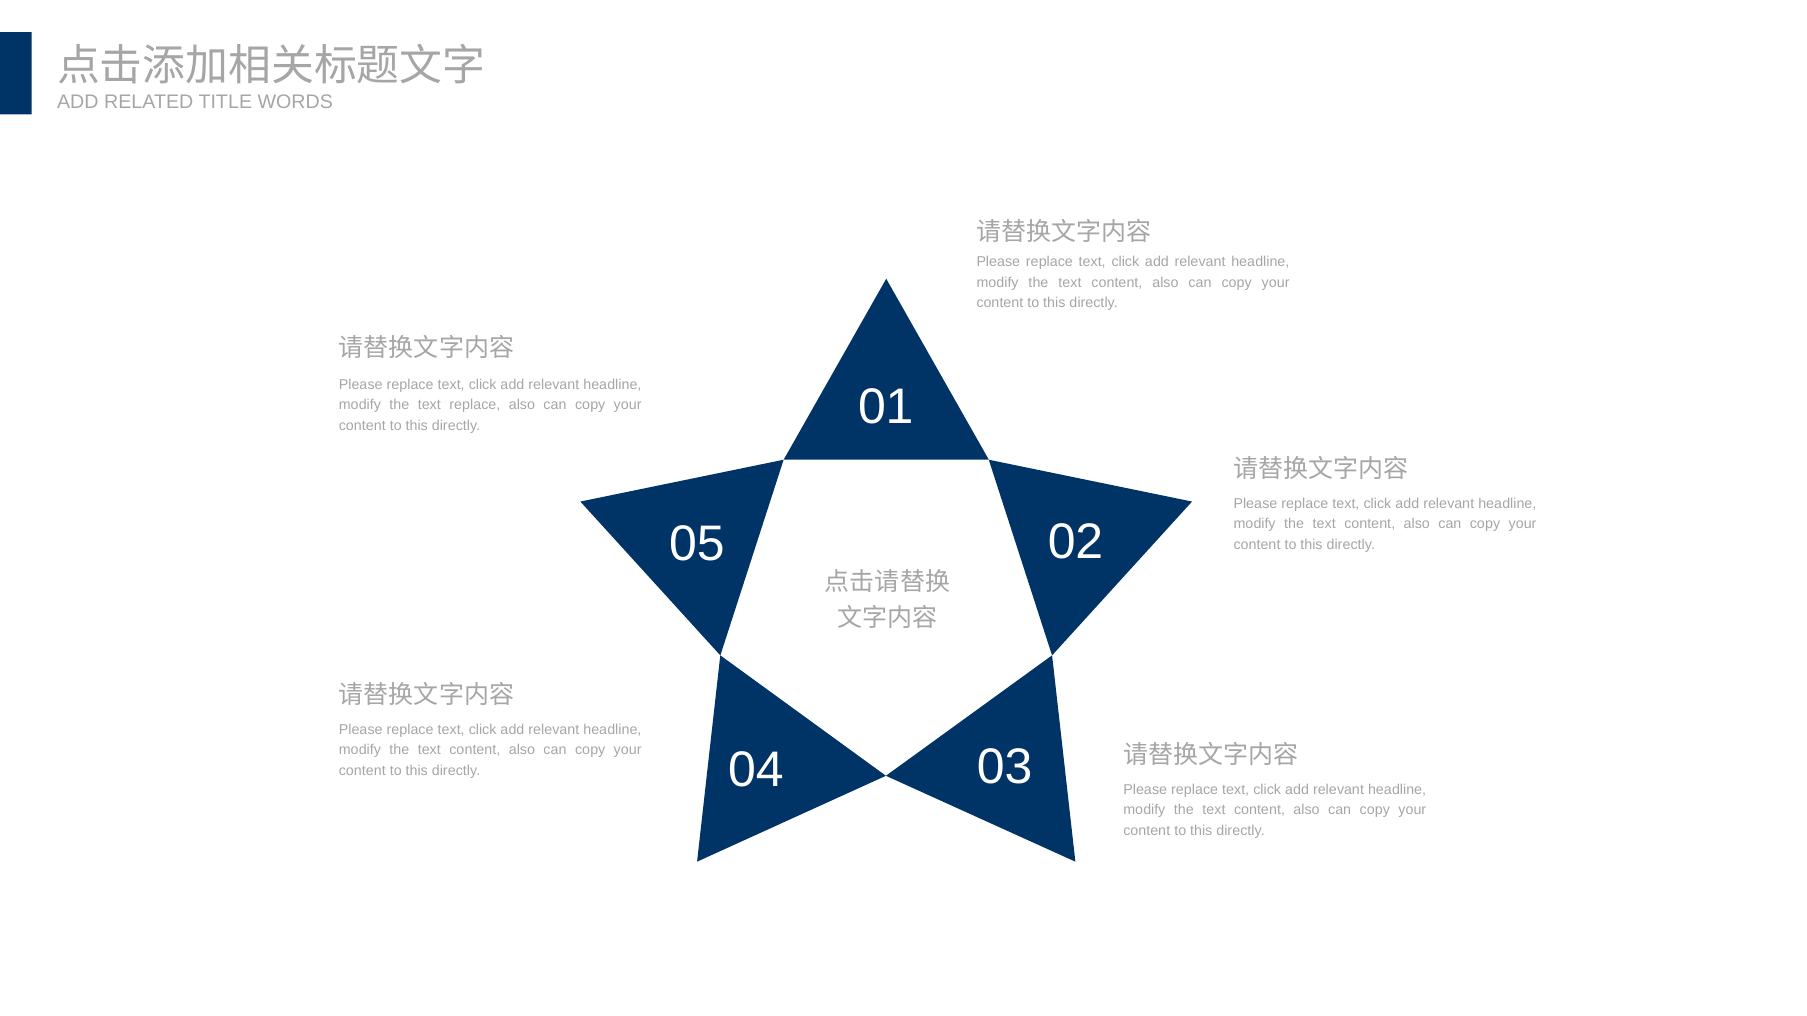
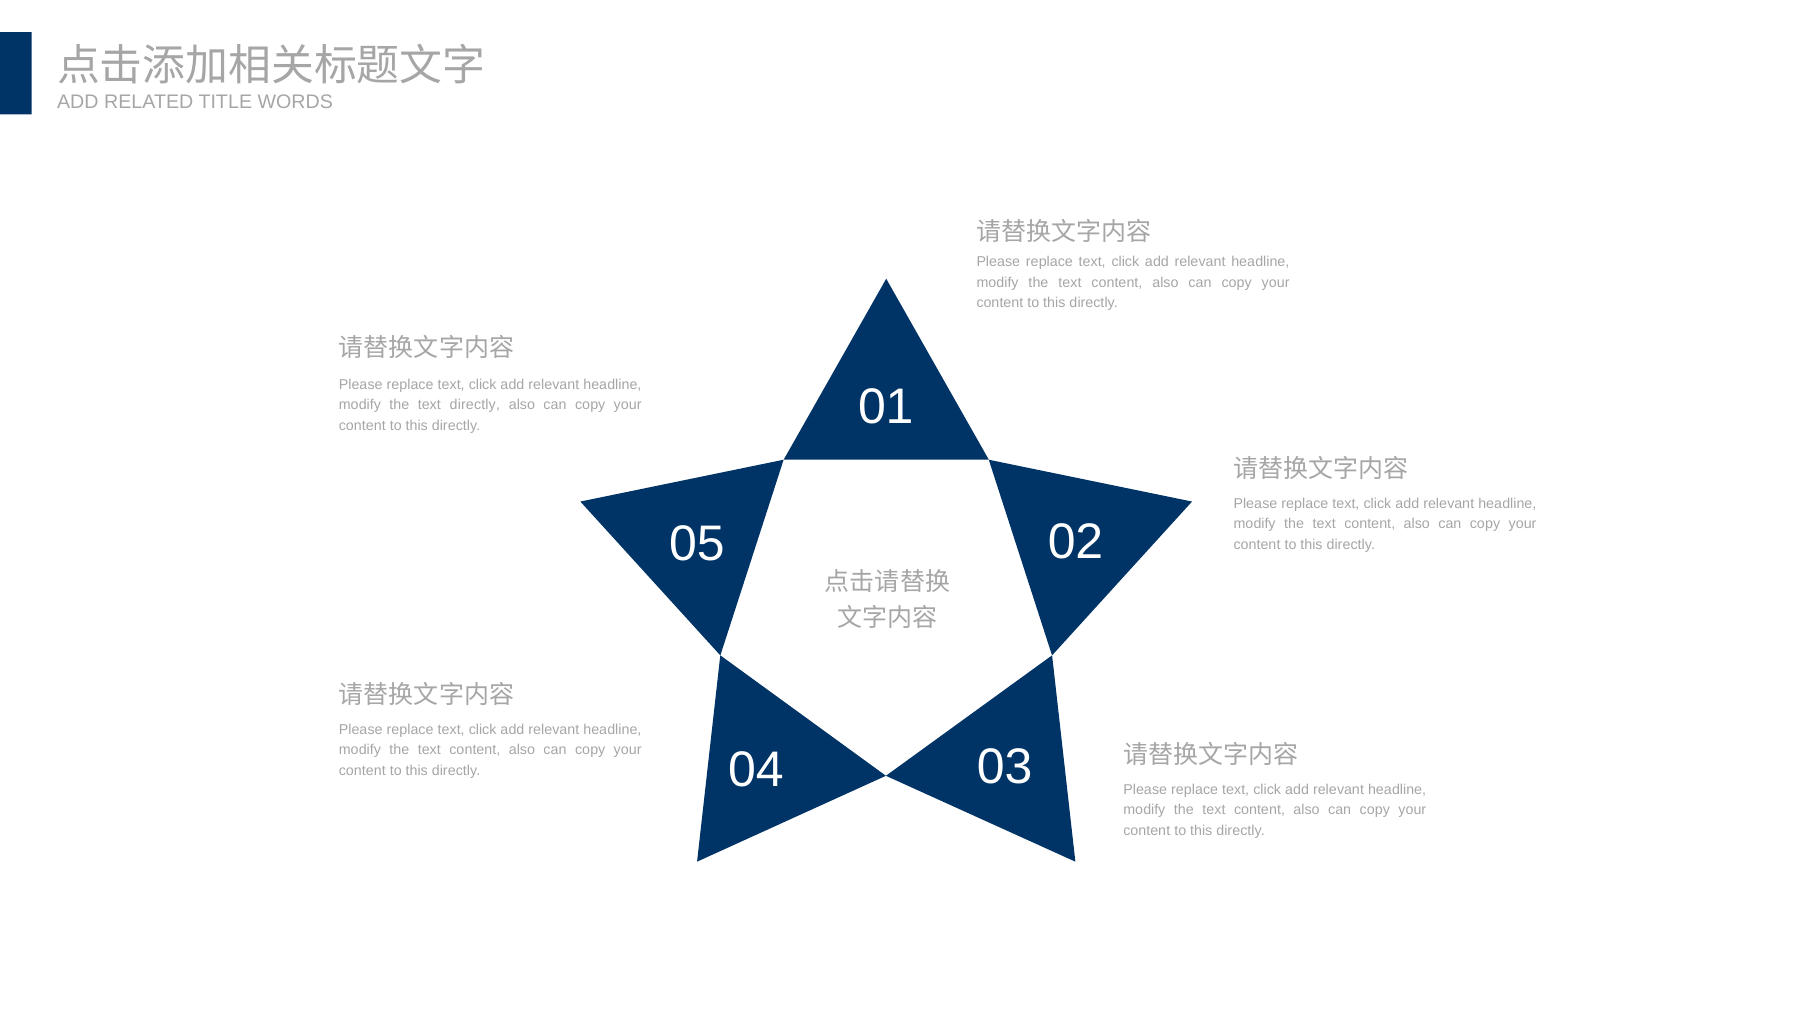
text replace: replace -> directly
